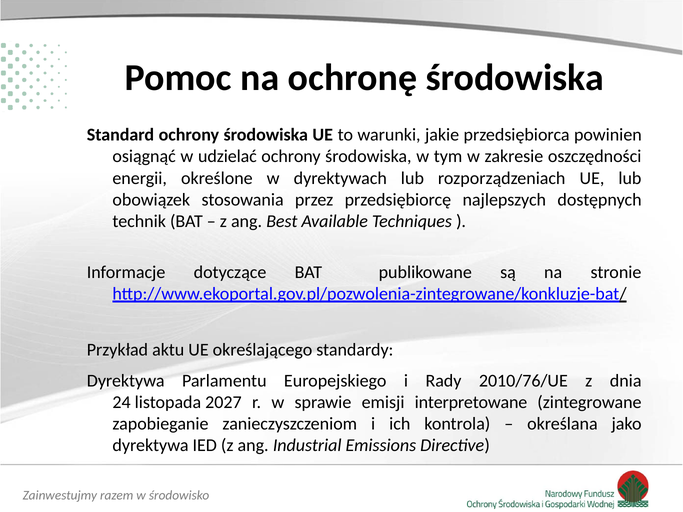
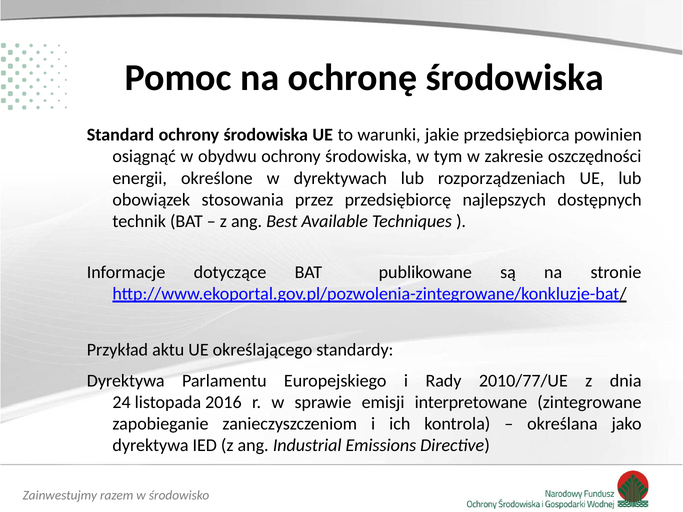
udzielać: udzielać -> obydwu
2010/76/UE: 2010/76/UE -> 2010/77/UE
2027: 2027 -> 2016
